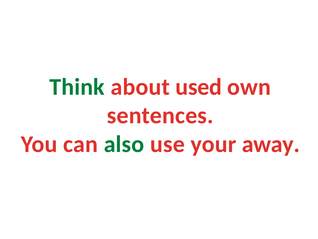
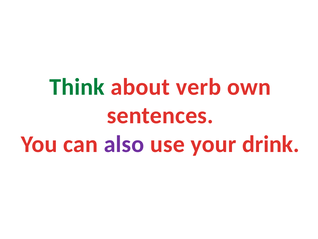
used: used -> verb
also colour: green -> purple
away: away -> drink
